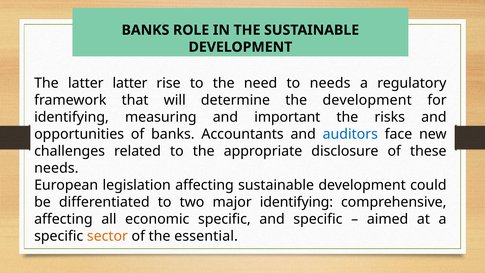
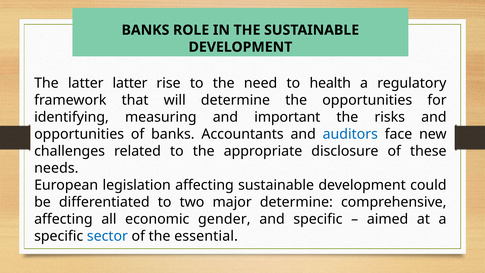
to needs: needs -> health
the development: development -> opportunities
major identifying: identifying -> determine
economic specific: specific -> gender
sector colour: orange -> blue
